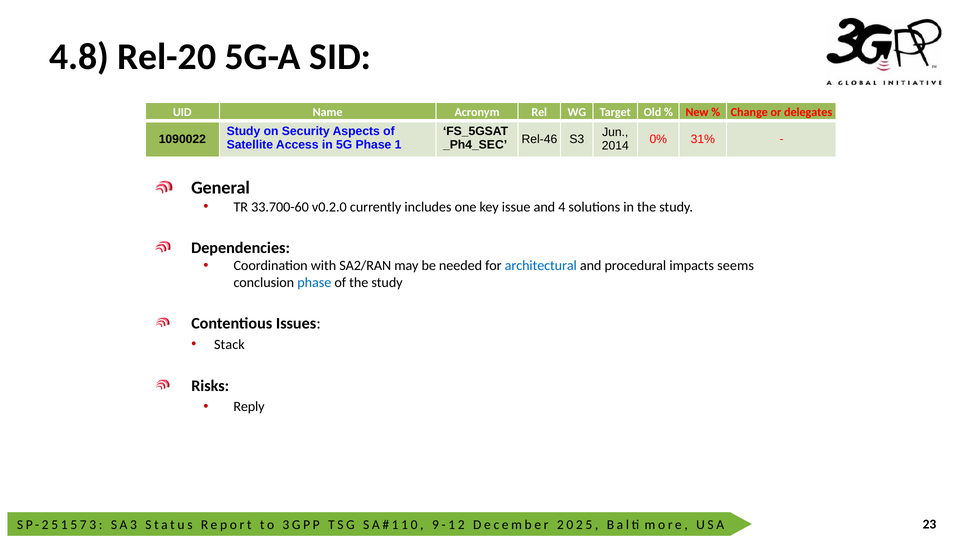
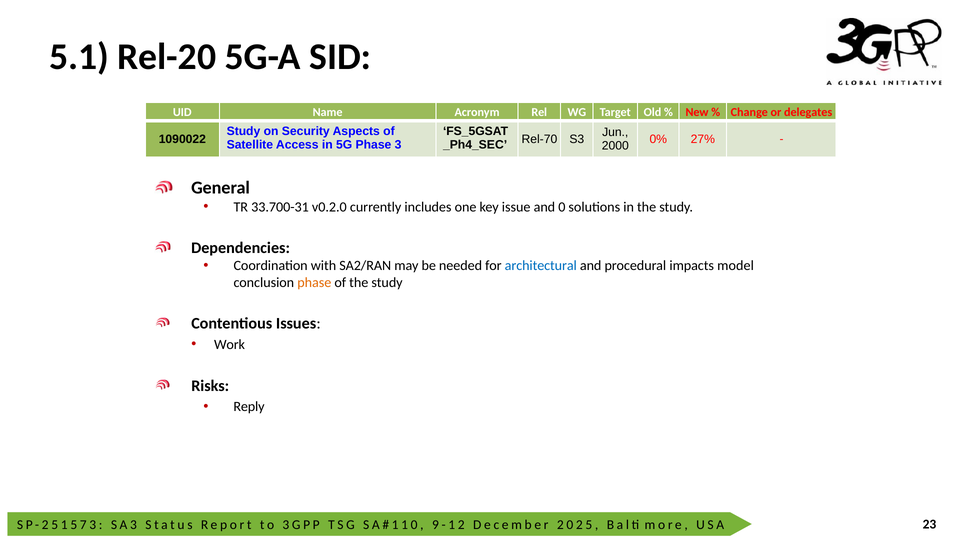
4.8: 4.8 -> 5.1
31%: 31% -> 27%
1: 1 -> 3
Rel-46: Rel-46 -> Rel-70
2014: 2014 -> 2000
33.700-60: 33.700-60 -> 33.700-31
4: 4 -> 0
seems: seems -> model
phase at (314, 283) colour: blue -> orange
Stack: Stack -> Work
